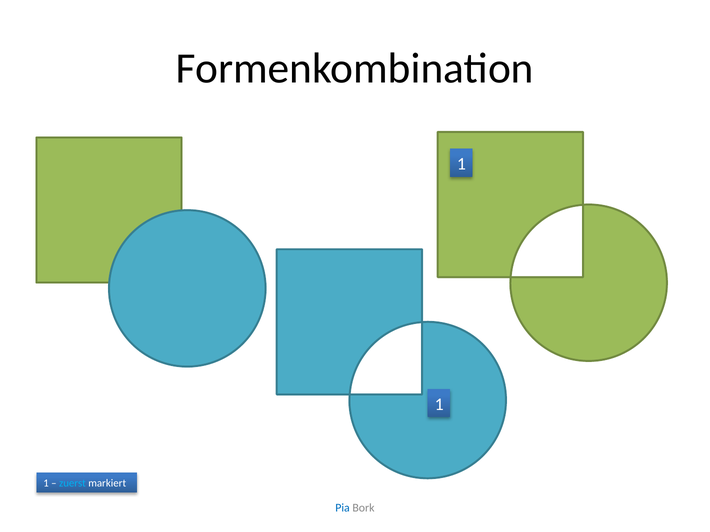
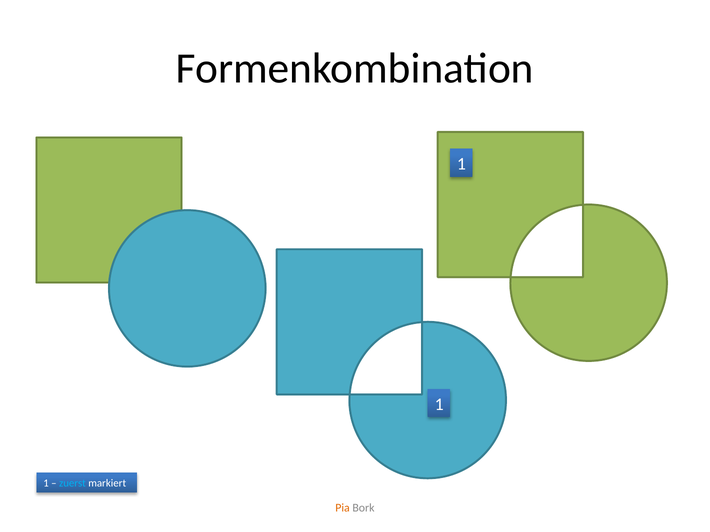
Pia colour: blue -> orange
